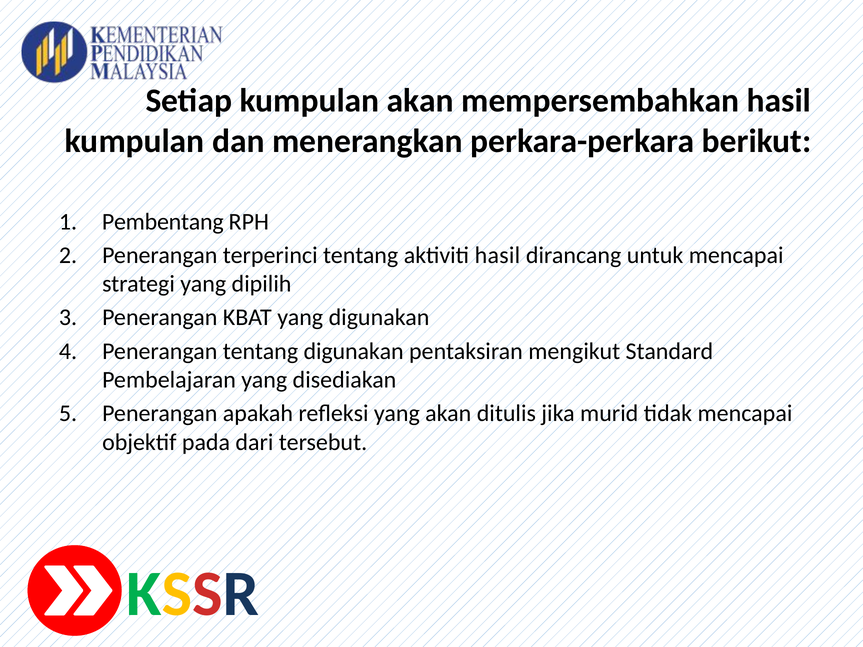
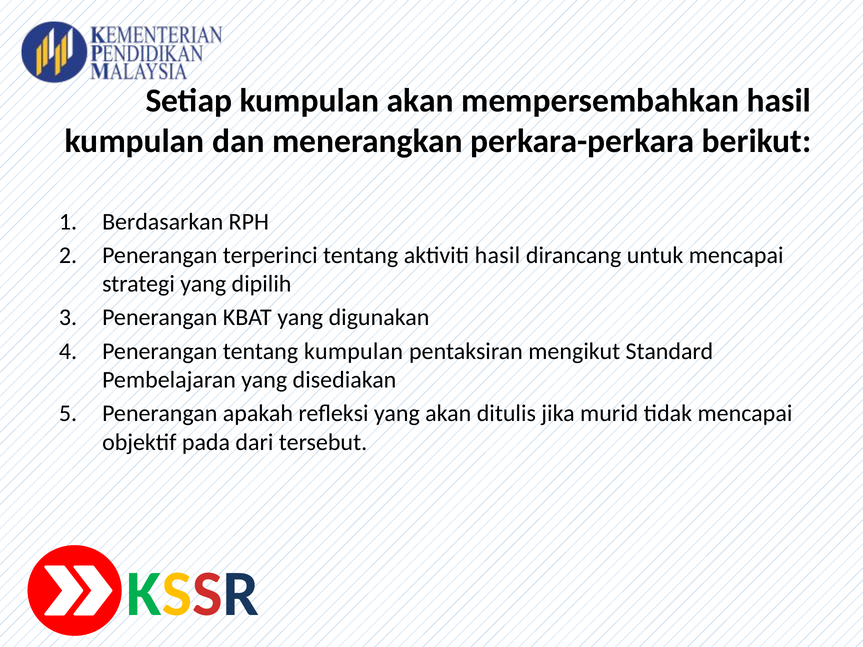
Pembentang: Pembentang -> Berdasarkan
tentang digunakan: digunakan -> kumpulan
